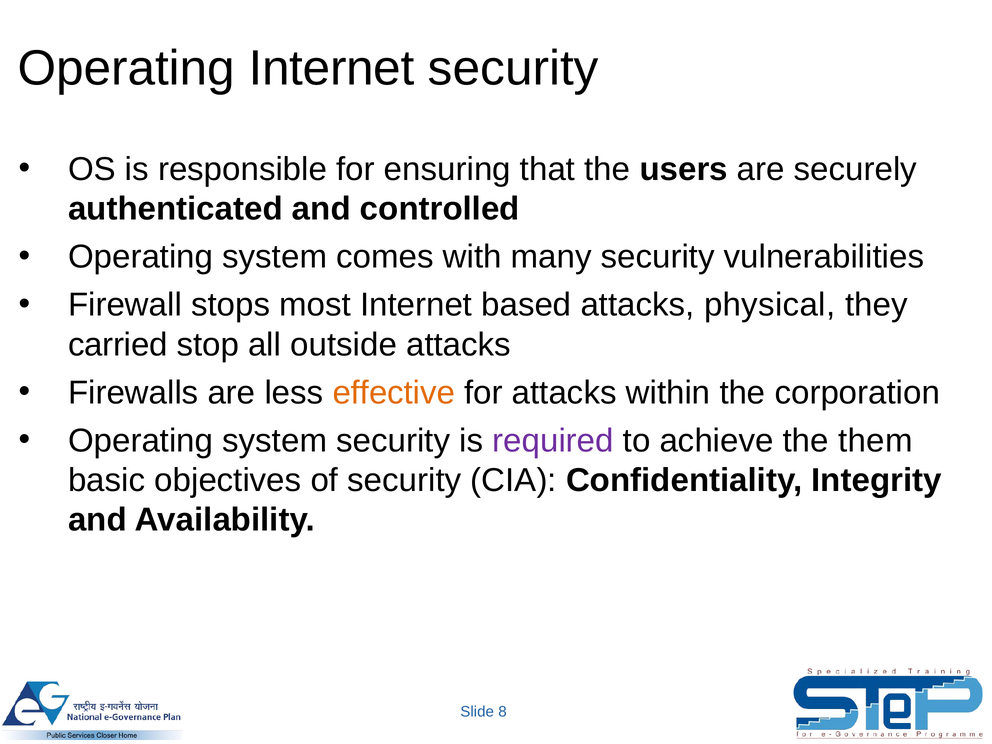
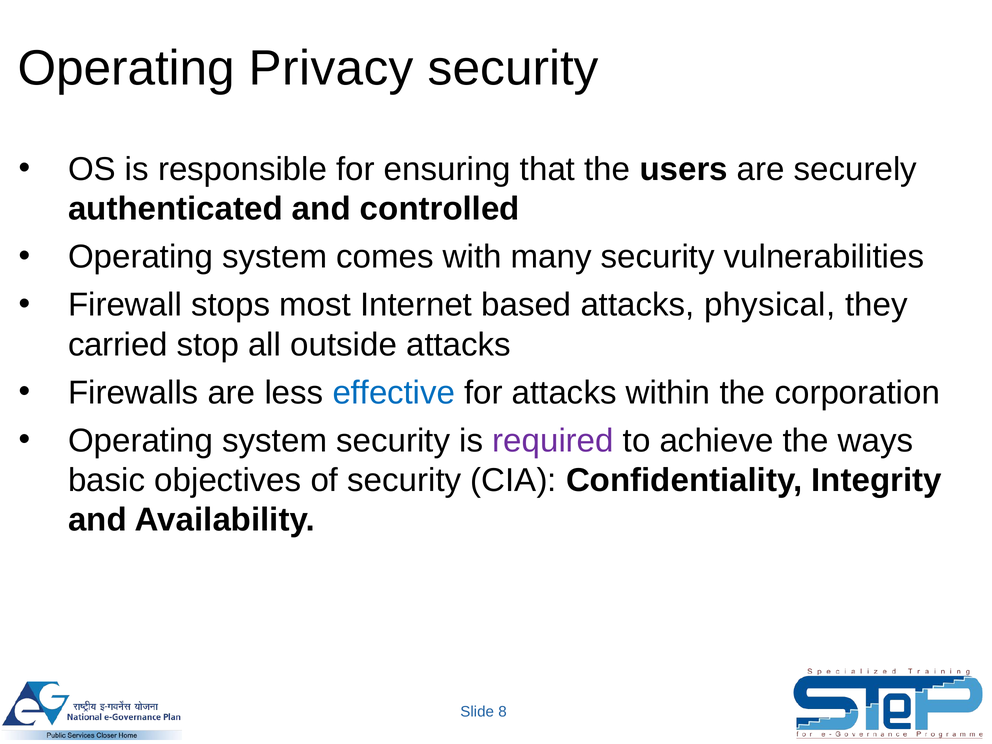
Operating Internet: Internet -> Privacy
effective colour: orange -> blue
them: them -> ways
